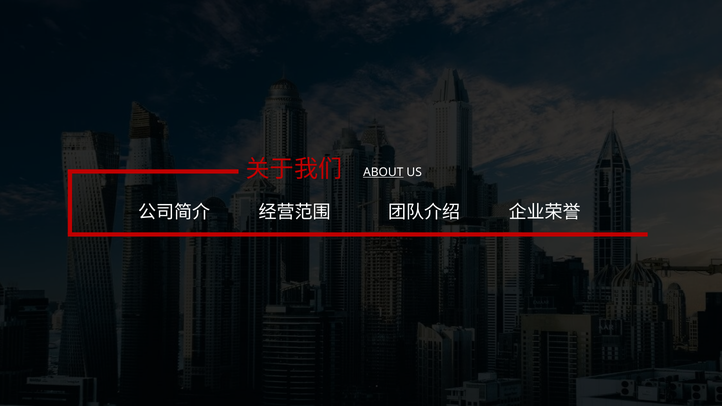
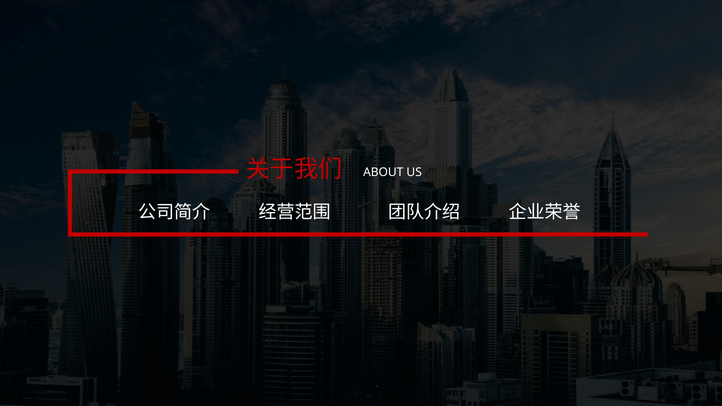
ABOUT underline: present -> none
